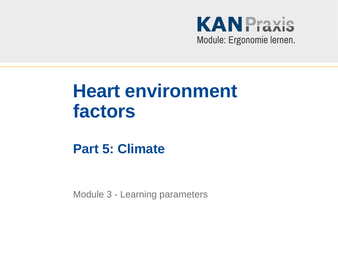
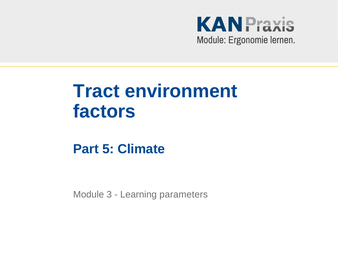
Heart: Heart -> Tract
